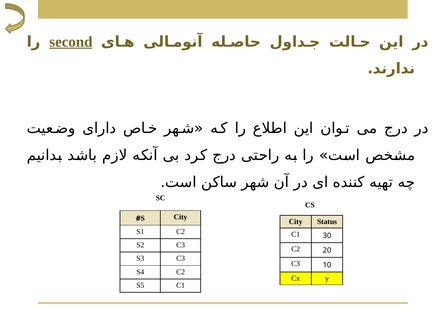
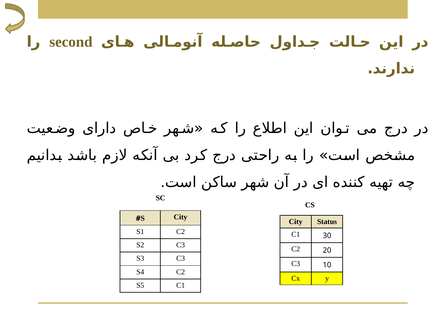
second underline: present -> none
